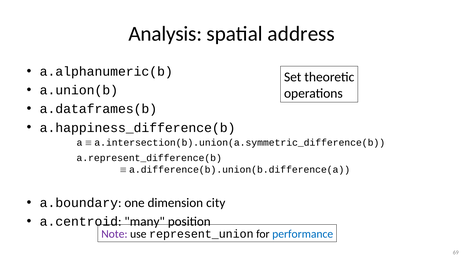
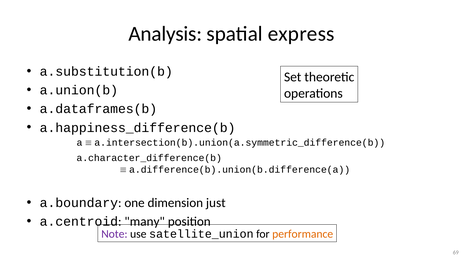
address: address -> express
a.alphanumeric(b: a.alphanumeric(b -> a.substitution(b
a.represent_difference(b: a.represent_difference(b -> a.character_difference(b
city: city -> just
represent_union: represent_union -> satellite_union
performance colour: blue -> orange
